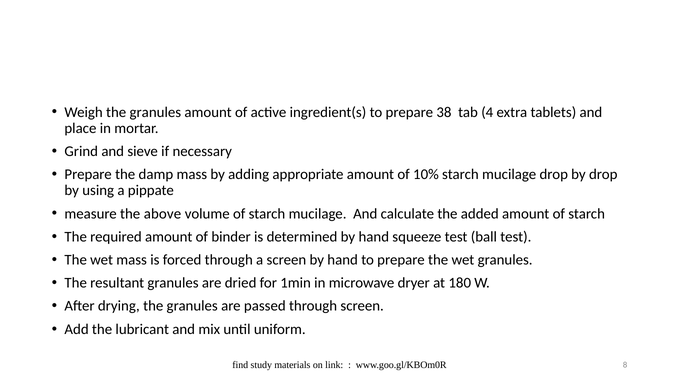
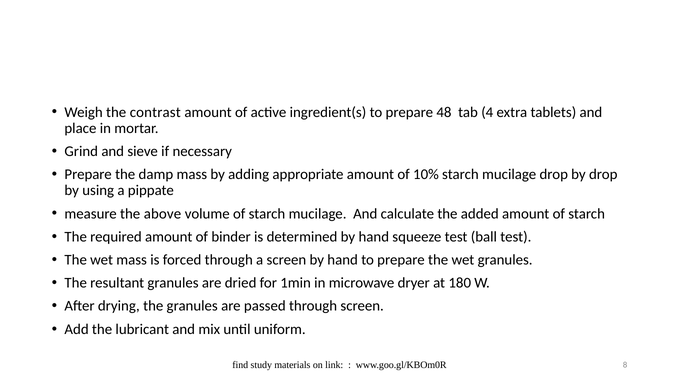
Weigh the granules: granules -> contrast
38: 38 -> 48
